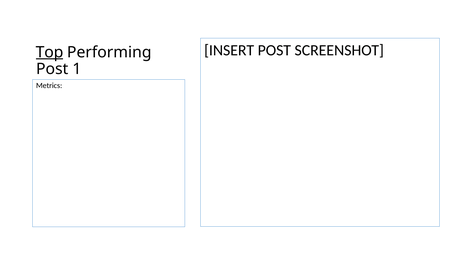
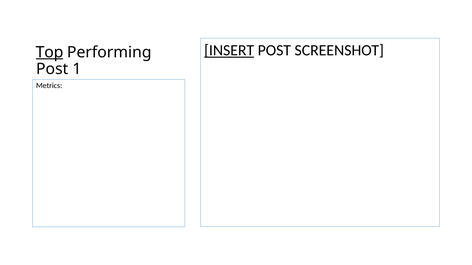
INSERT underline: none -> present
